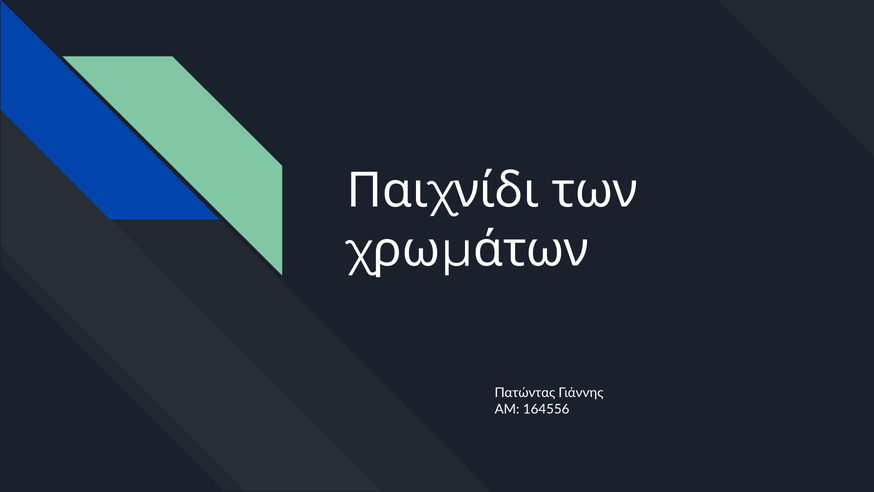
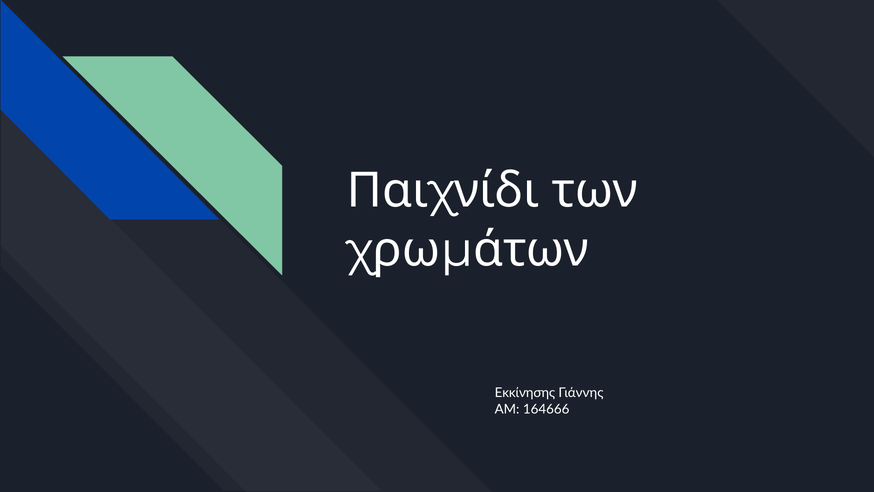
Πατώντας: Πατώντας -> Εκκίνησης
164556: 164556 -> 164666
